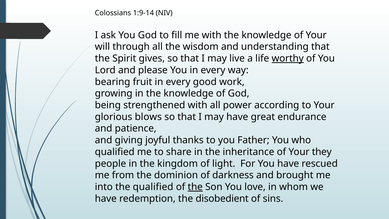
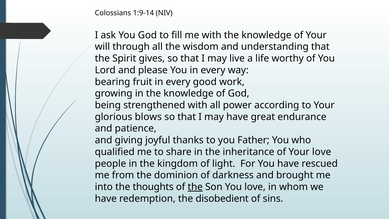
worthy underline: present -> none
Your they: they -> love
the qualified: qualified -> thoughts
